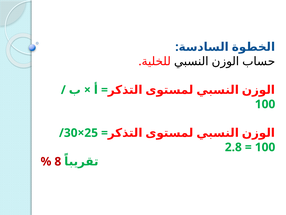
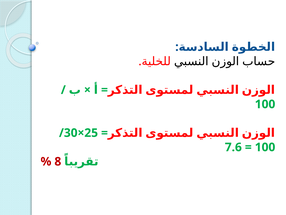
2.8: 2.8 -> 7.6
